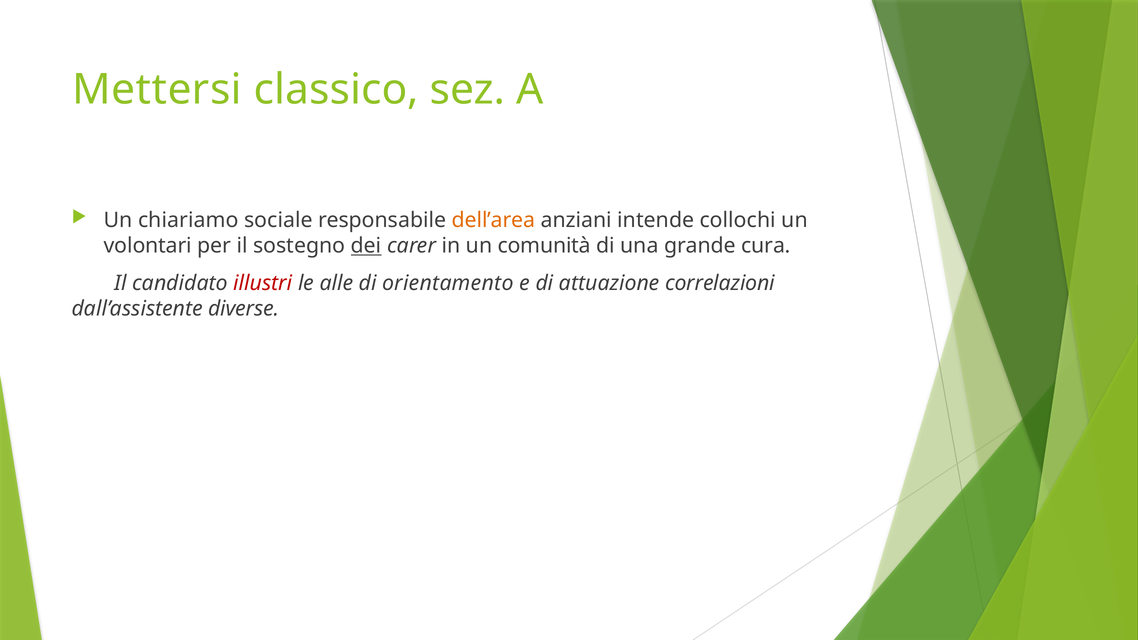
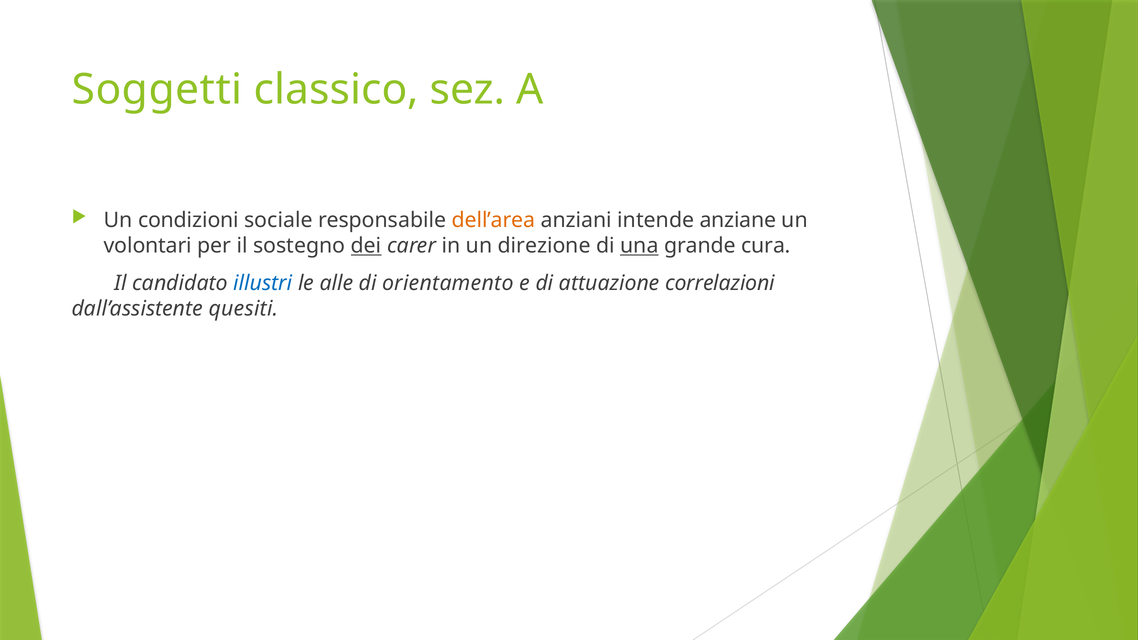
Mettersi: Mettersi -> Soggetti
chiariamo: chiariamo -> condizioni
collochi: collochi -> anziane
comunità: comunità -> direzione
una underline: none -> present
illustri colour: red -> blue
diverse: diverse -> quesiti
